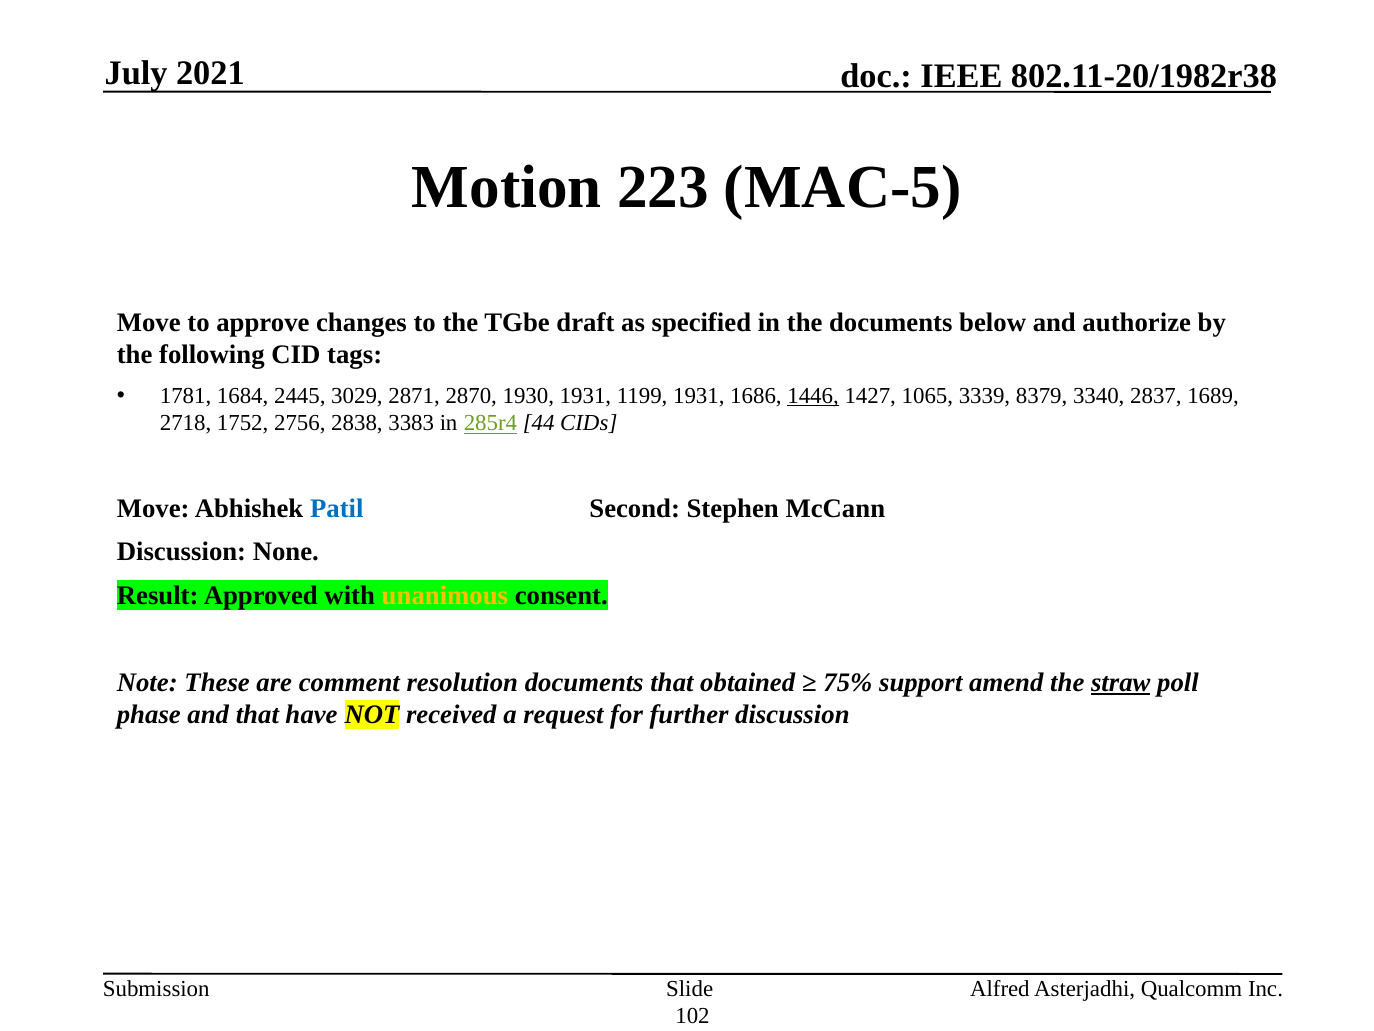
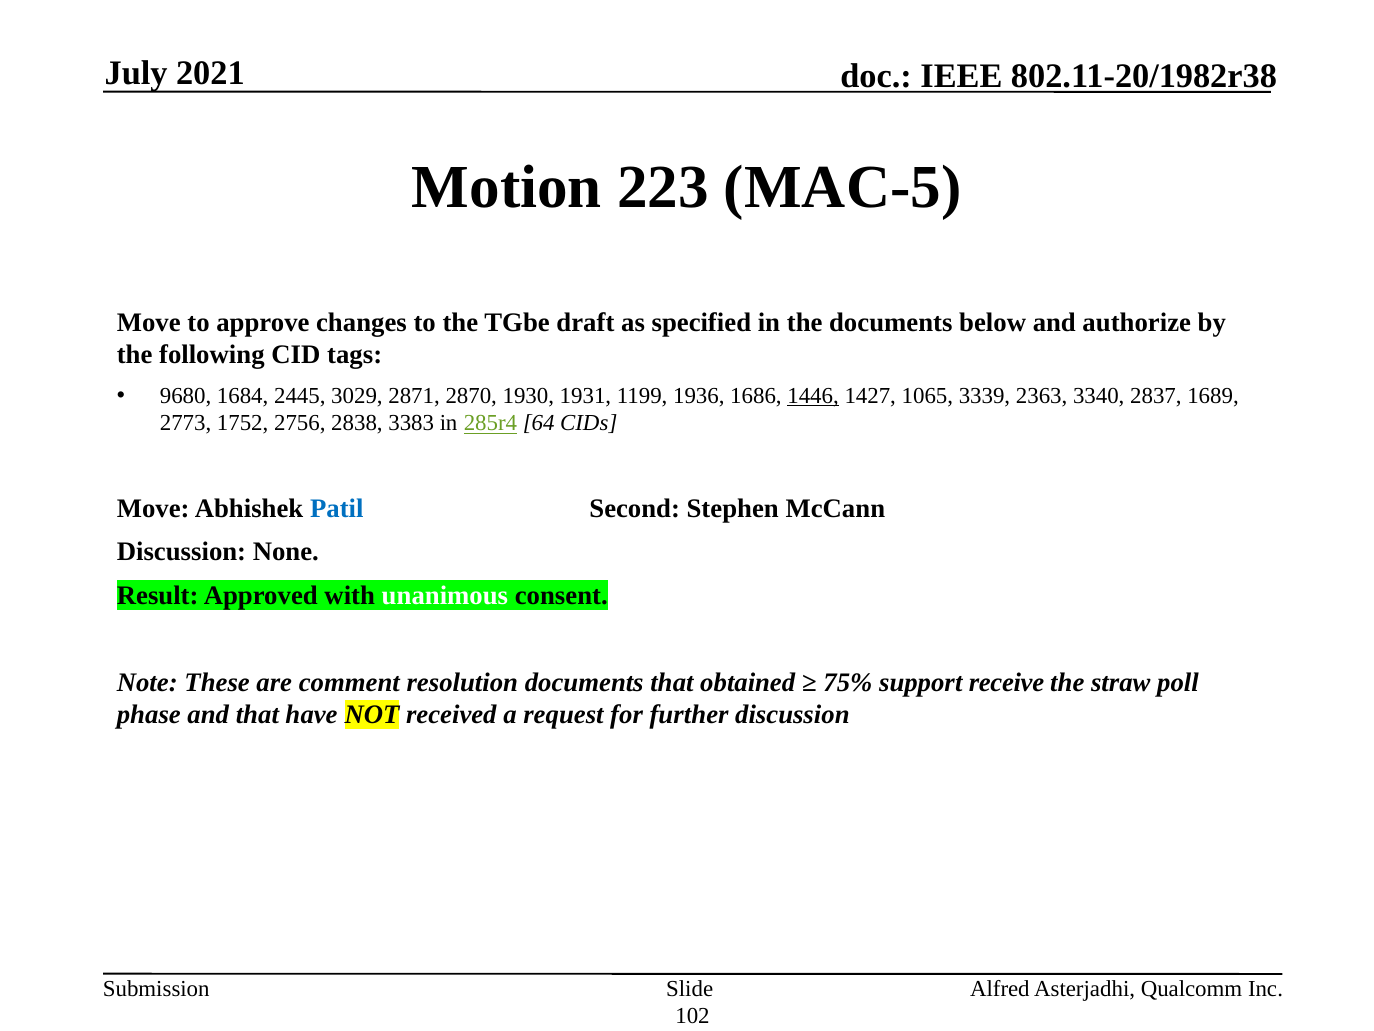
1781: 1781 -> 9680
1199 1931: 1931 -> 1936
8379: 8379 -> 2363
2718: 2718 -> 2773
44: 44 -> 64
unanimous colour: yellow -> white
amend: amend -> receive
straw underline: present -> none
